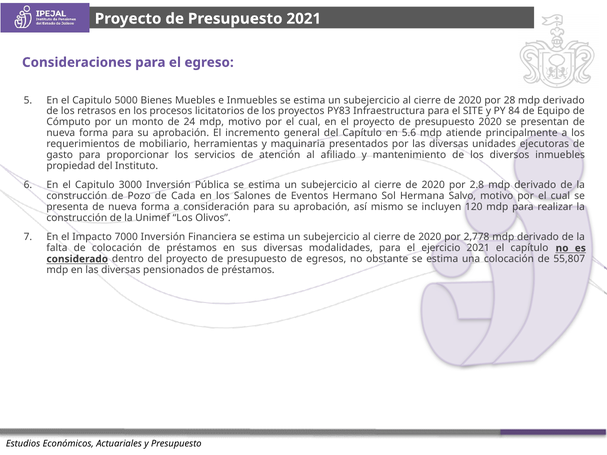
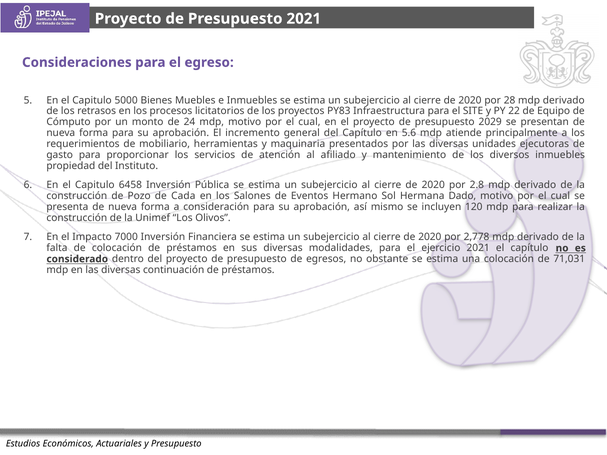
84: 84 -> 22
presupuesto 2020: 2020 -> 2029
3000: 3000 -> 6458
Salvo: Salvo -> Dado
55,807: 55,807 -> 71,031
pensionados: pensionados -> continuación
